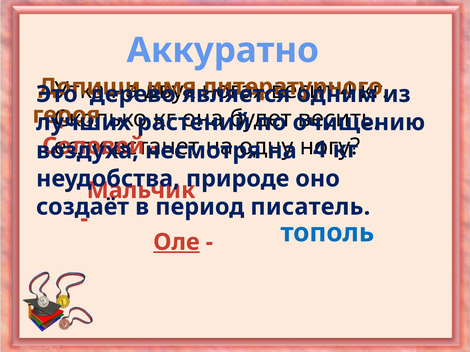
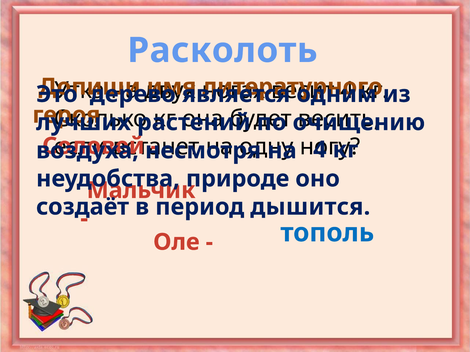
Аккуратно: Аккуратно -> Расколоть
писатель: писатель -> дышится
Оле underline: present -> none
